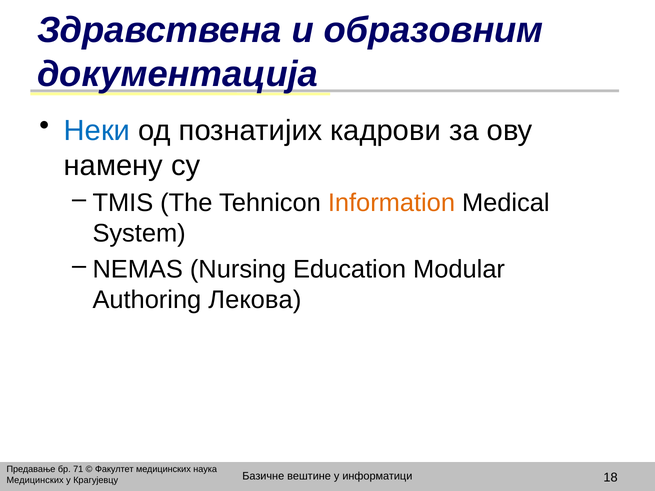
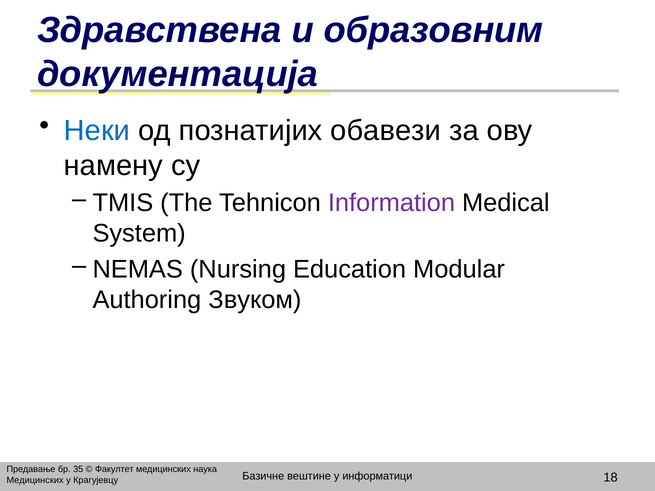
кадрови: кадрови -> обавези
Information colour: orange -> purple
Лекова: Лекова -> Звуком
71: 71 -> 35
